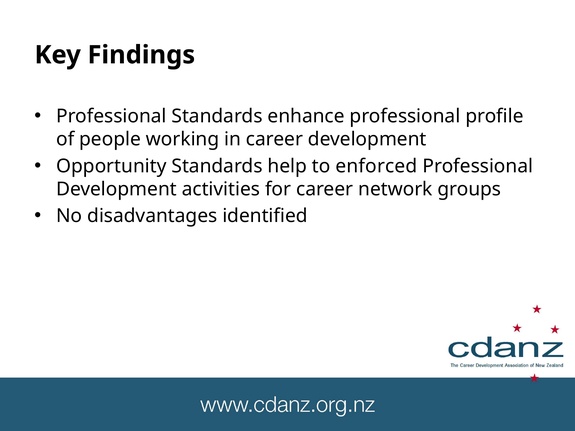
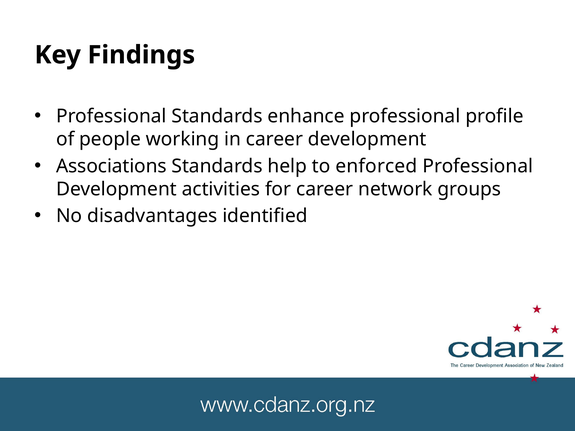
Opportunity: Opportunity -> Associations
